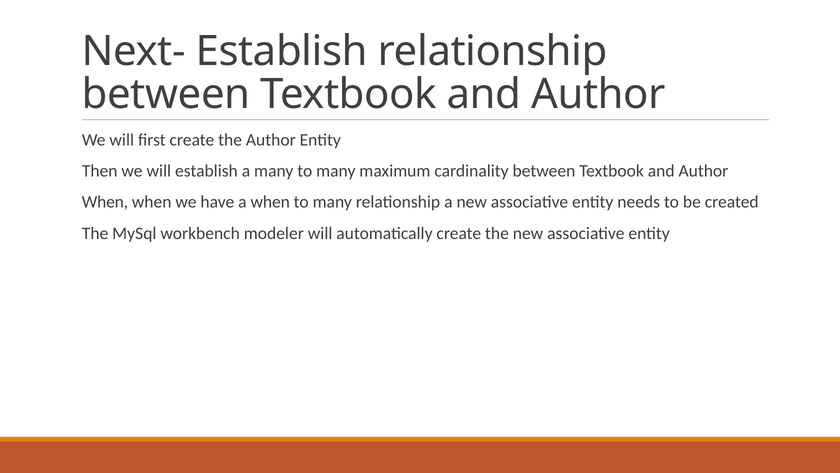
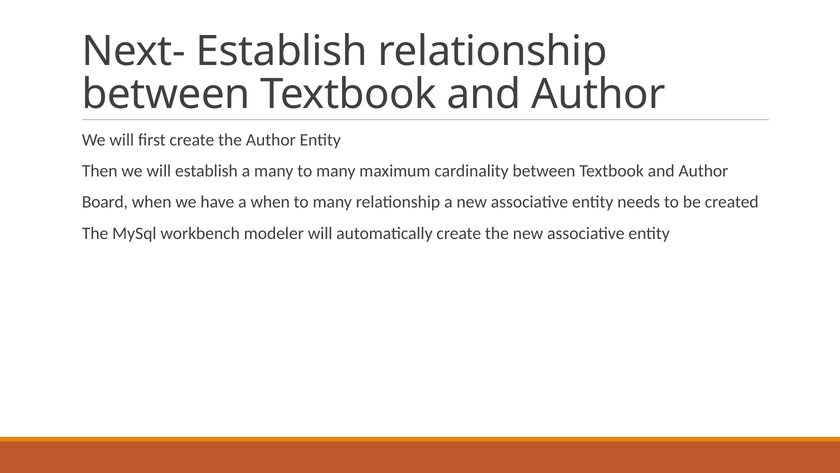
When at (105, 202): When -> Board
